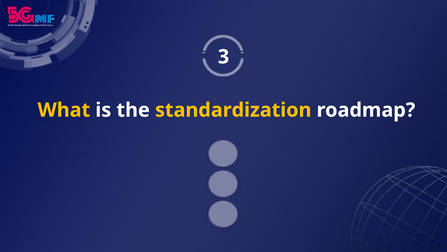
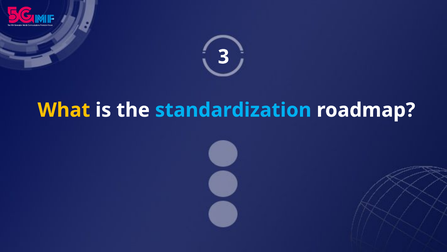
standardization colour: yellow -> light blue
